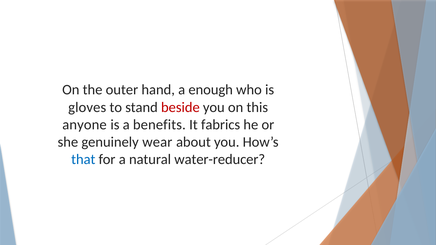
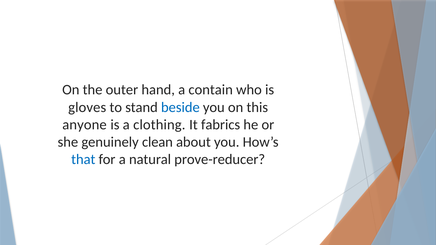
enough: enough -> contain
beside colour: red -> blue
benefits: benefits -> clothing
wear: wear -> clean
water-reducer: water-reducer -> prove-reducer
